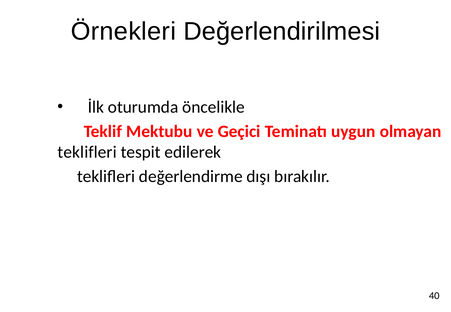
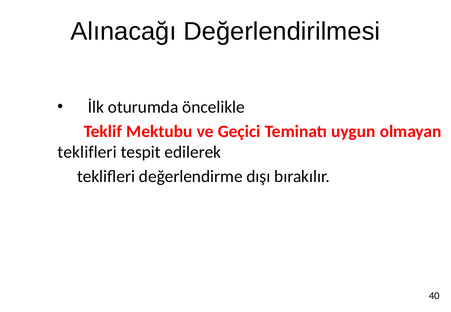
Örnekleri: Örnekleri -> Alınacağı
